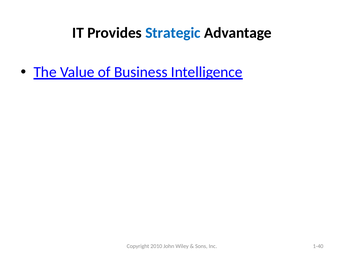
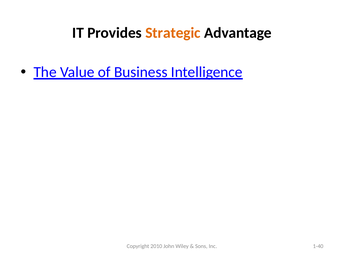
Strategic colour: blue -> orange
